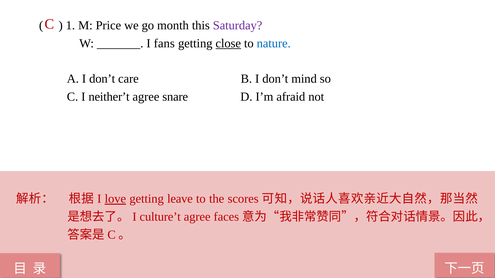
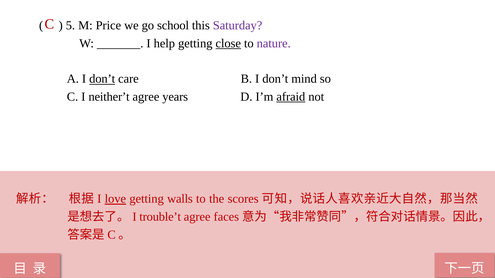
1: 1 -> 5
month: month -> school
fans: fans -> help
nature colour: blue -> purple
don’t at (102, 79) underline: none -> present
snare: snare -> years
afraid underline: none -> present
leave: leave -> walls
culture’t: culture’t -> trouble’t
